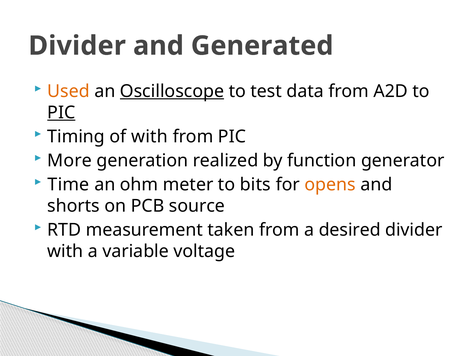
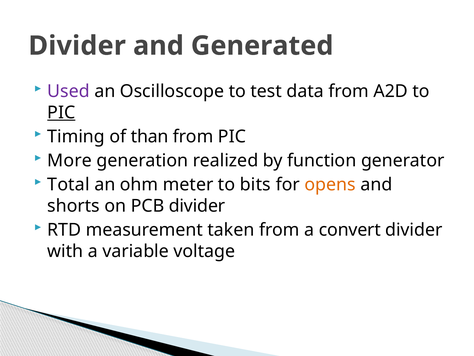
Used colour: orange -> purple
Oscilloscope underline: present -> none
of with: with -> than
Time: Time -> Total
PCB source: source -> divider
desired: desired -> convert
